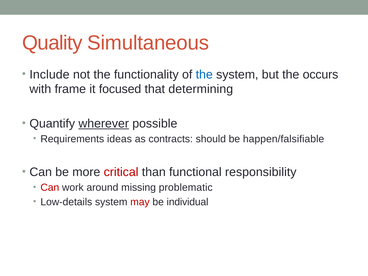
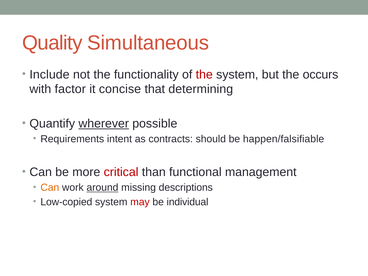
the at (204, 74) colour: blue -> red
frame: frame -> factor
focused: focused -> concise
ideas: ideas -> intent
responsibility: responsibility -> management
Can at (50, 188) colour: red -> orange
around underline: none -> present
problematic: problematic -> descriptions
Low-details: Low-details -> Low-copied
